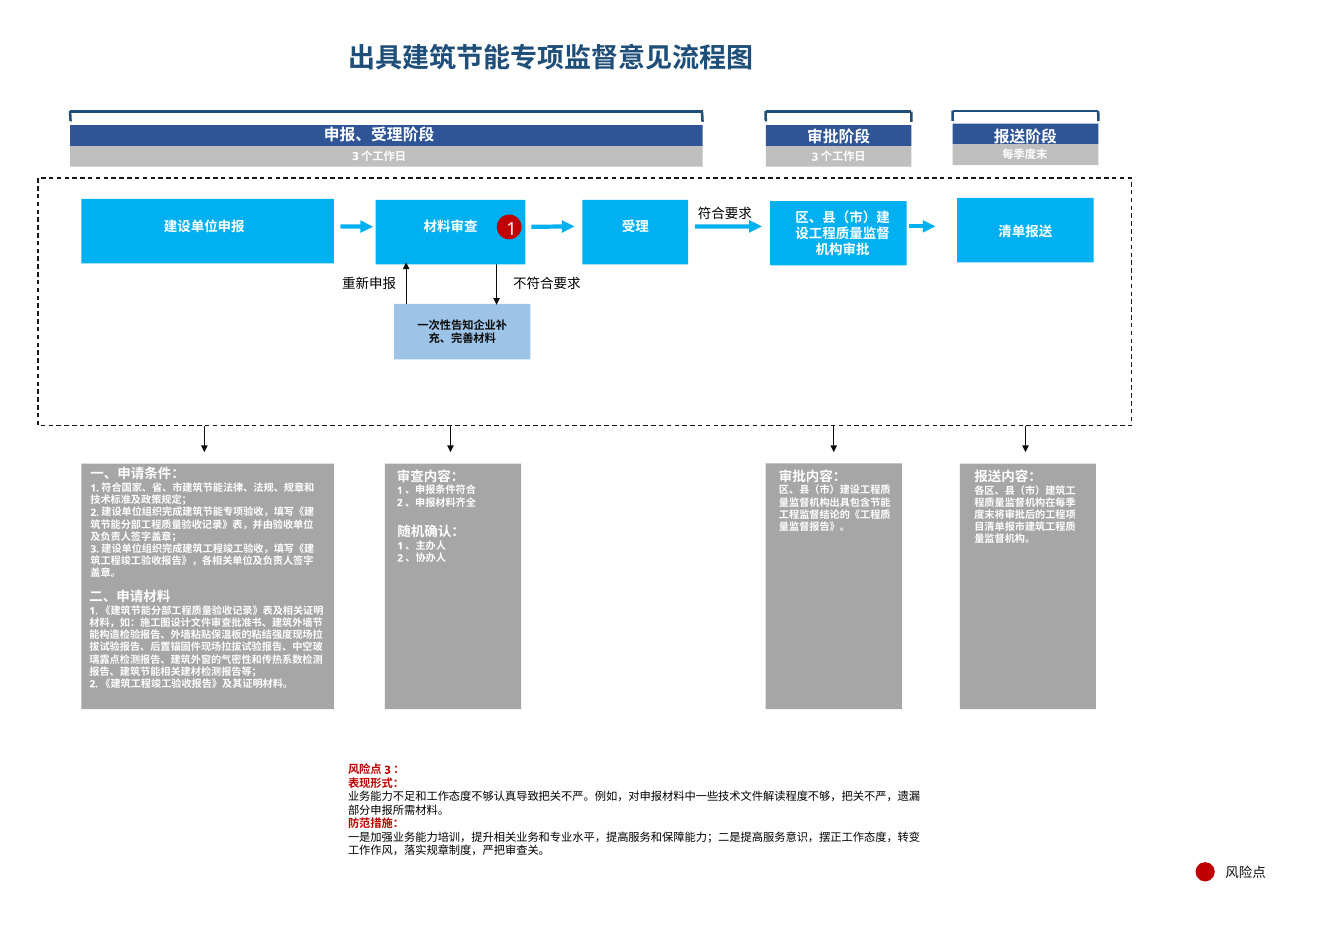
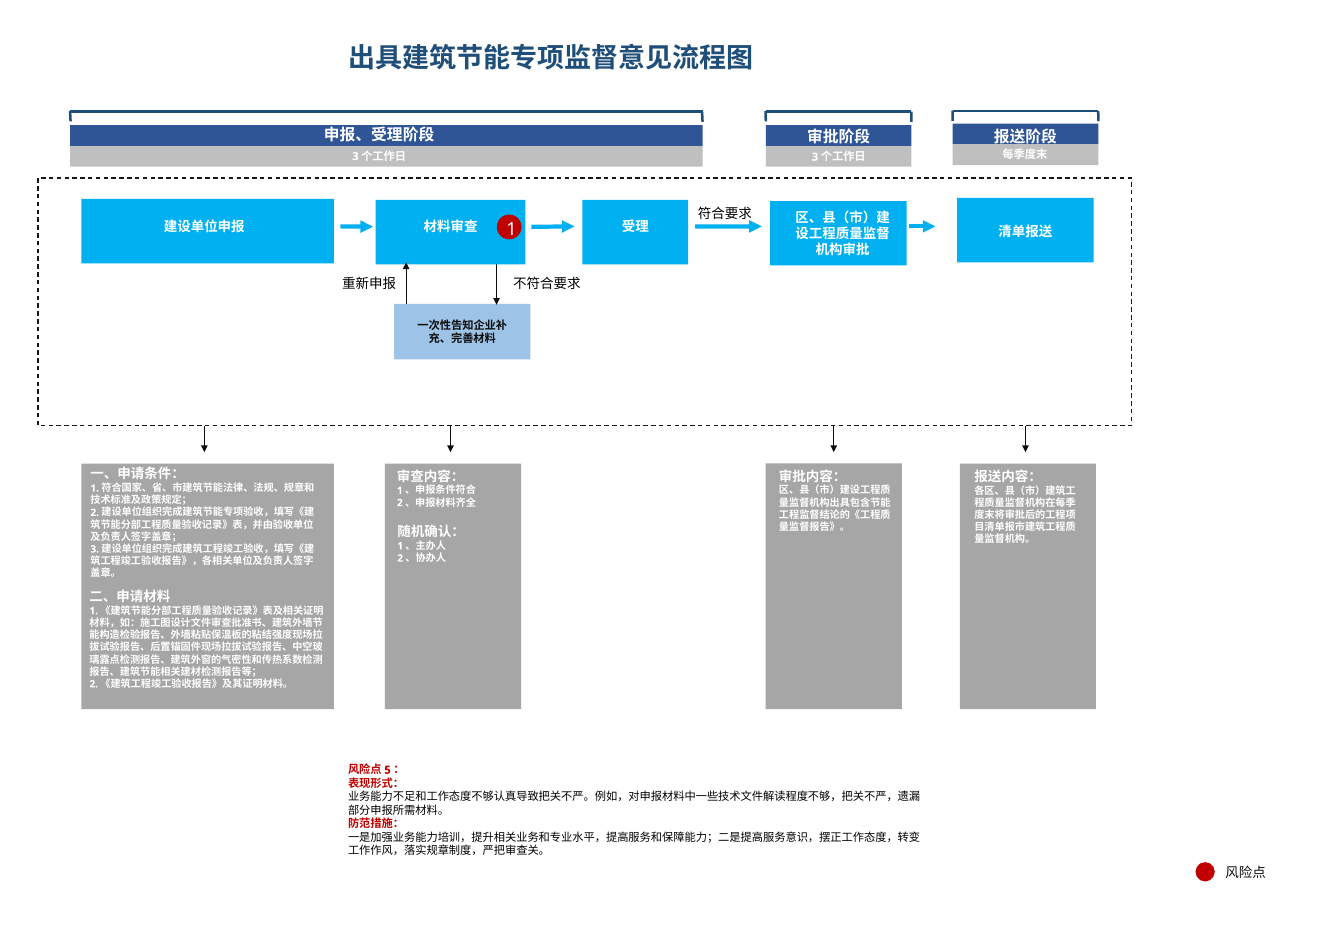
3 at (388, 770): 3 -> 5
